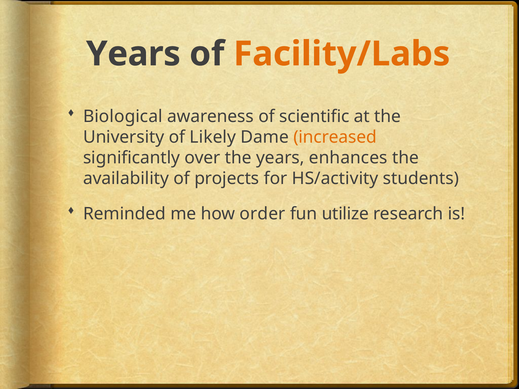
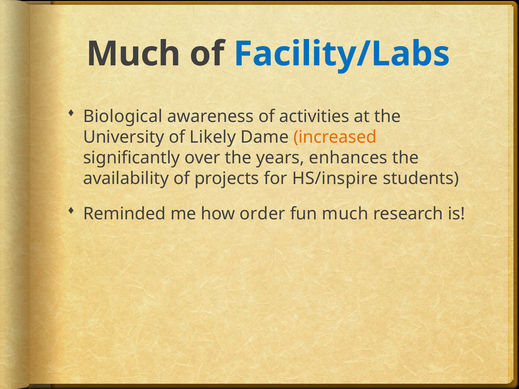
Years at (133, 54): Years -> Much
Facility/Labs colour: orange -> blue
scientific: scientific -> activities
HS/activity: HS/activity -> HS/inspire
fun utilize: utilize -> much
